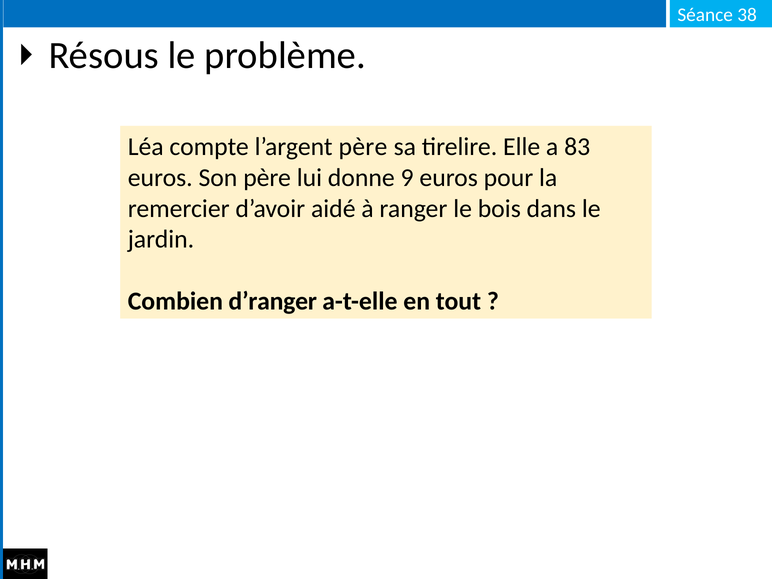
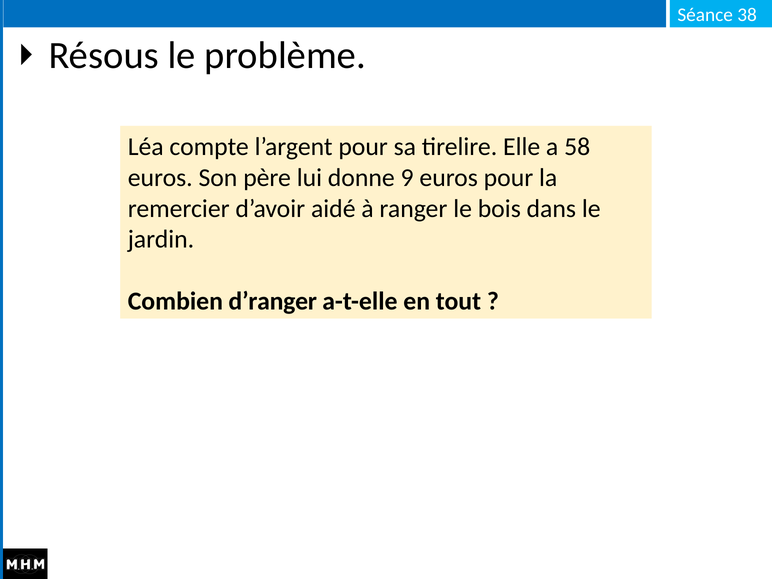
l’argent père: père -> pour
83: 83 -> 58
